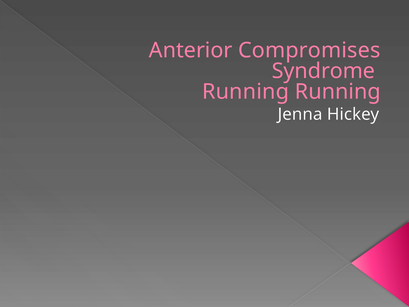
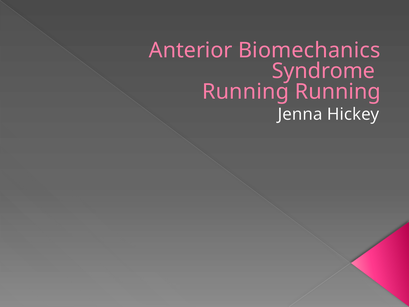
Compromises: Compromises -> Biomechanics
